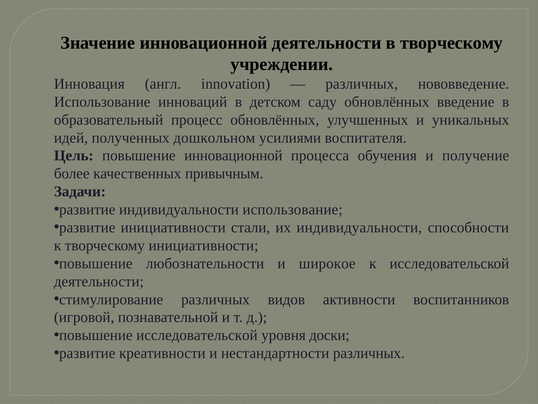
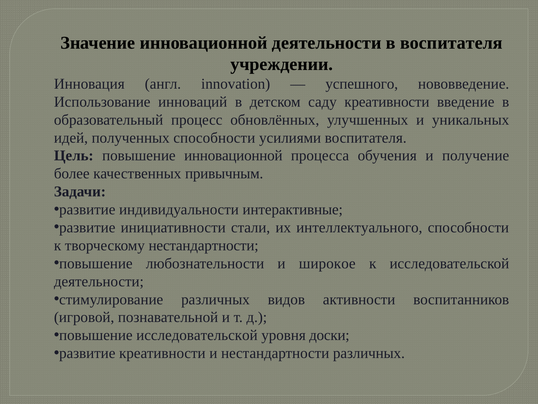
в творческому: творческому -> воспитателя
различных at (362, 84): различных -> успешного
саду обновлённых: обновлённых -> креативности
полученных дошкольном: дошкольном -> способности
индивидуальности использование: использование -> интерактивные
их индивидуальности: индивидуальности -> интеллектуального
творческому инициативности: инициативности -> нестандартности
